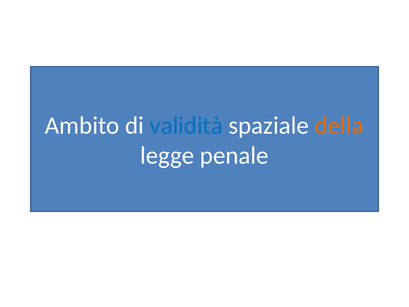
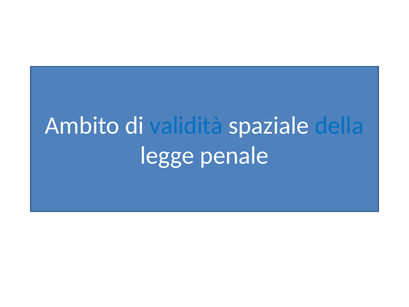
della colour: orange -> blue
